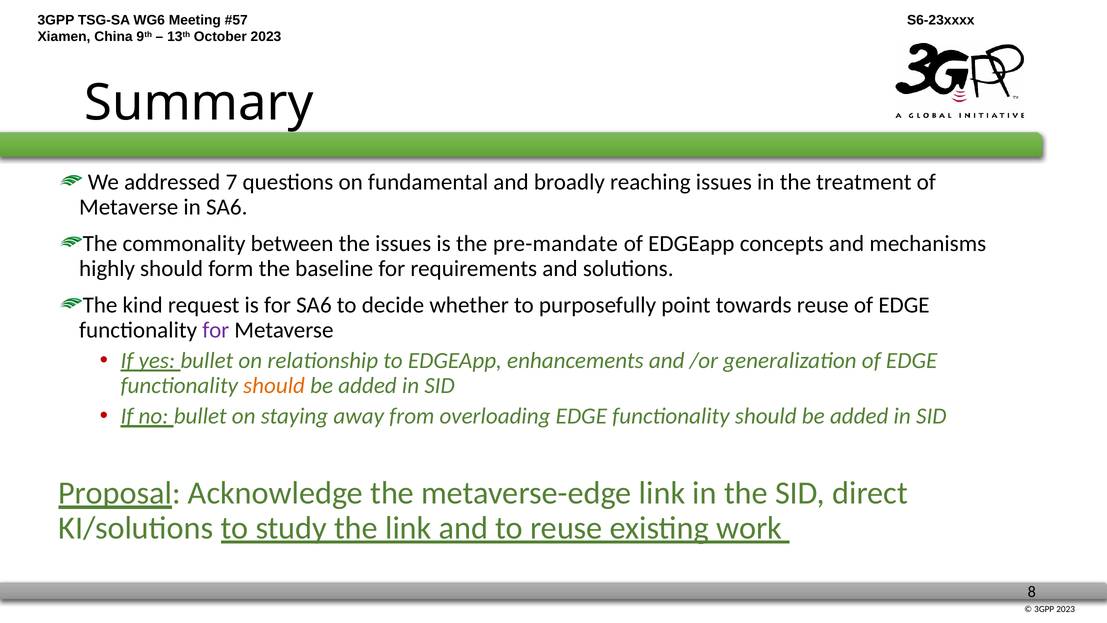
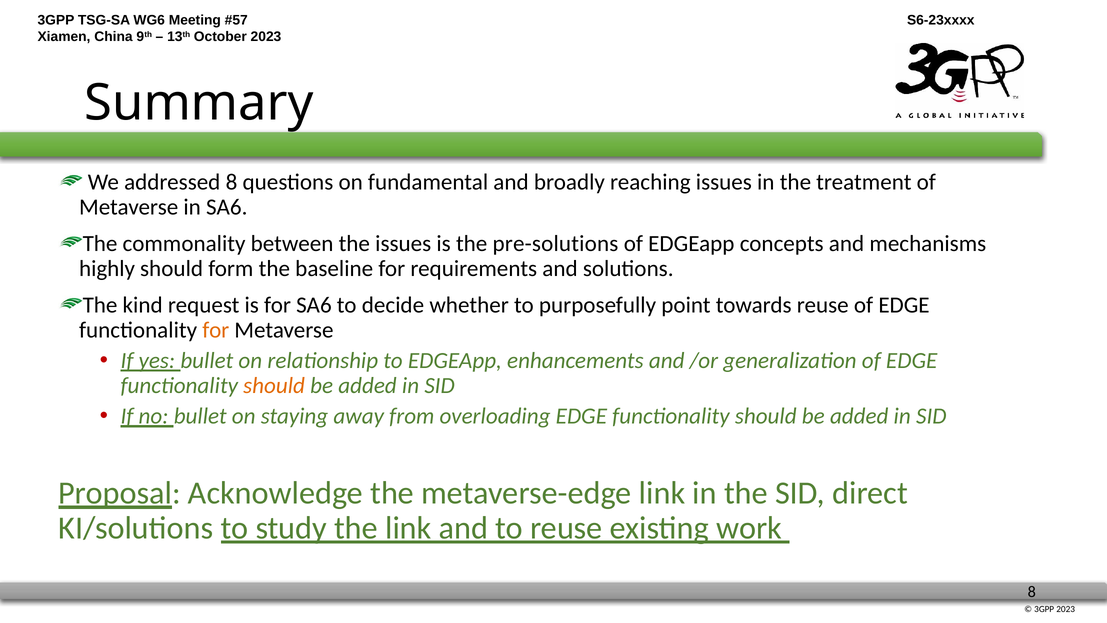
addressed 7: 7 -> 8
pre-mandate: pre-mandate -> pre-solutions
for at (216, 330) colour: purple -> orange
